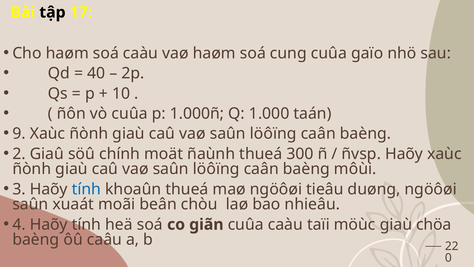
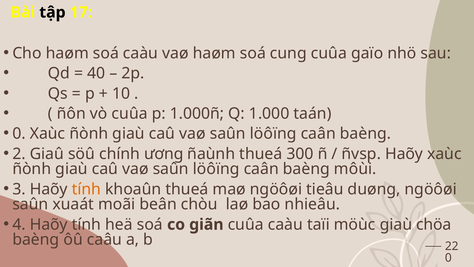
9 at (19, 134): 9 -> 0
moät: moät -> ương
tính at (86, 189) colour: blue -> orange
